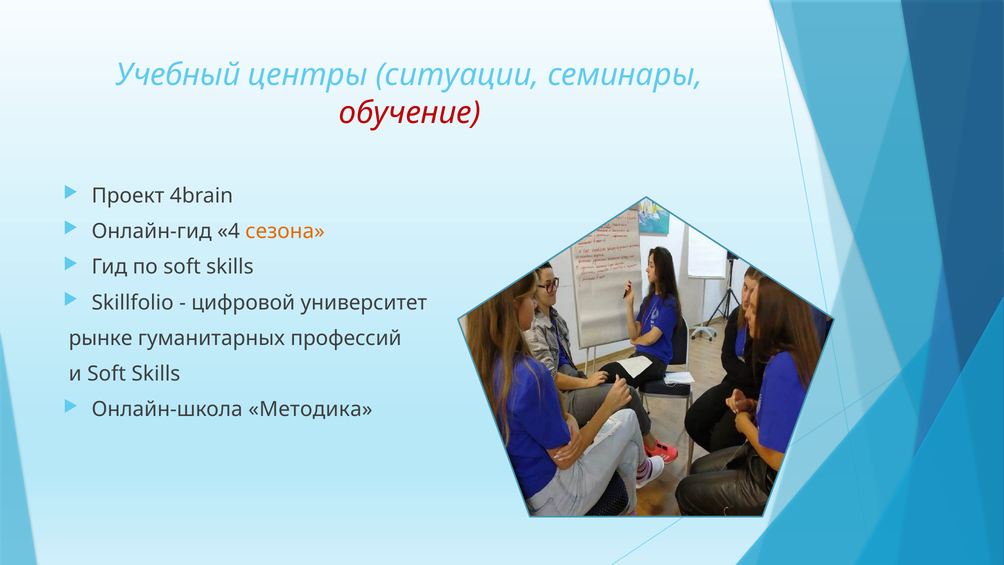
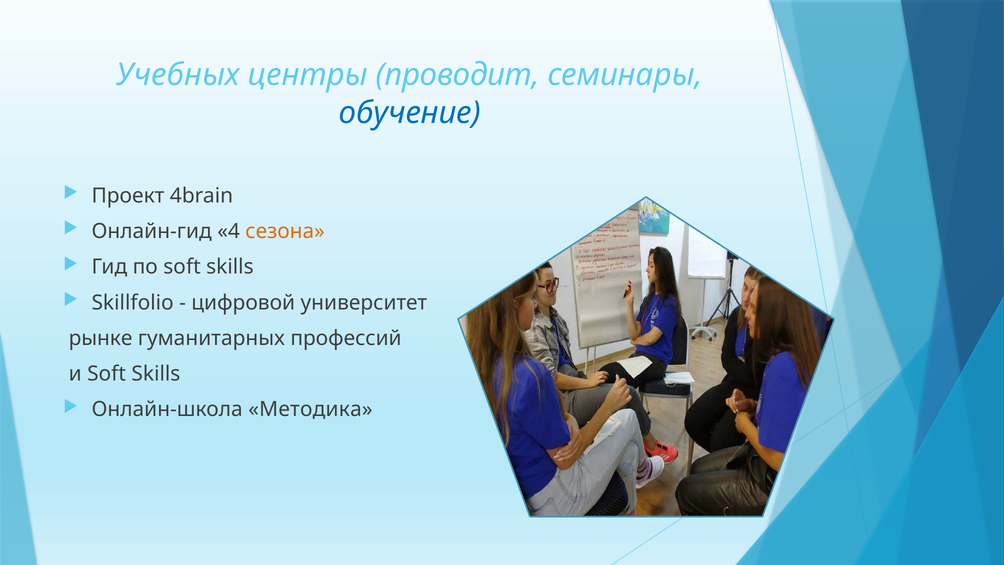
Учебный: Учебный -> Учебных
ситуации: ситуации -> проводит
обучение colour: red -> blue
